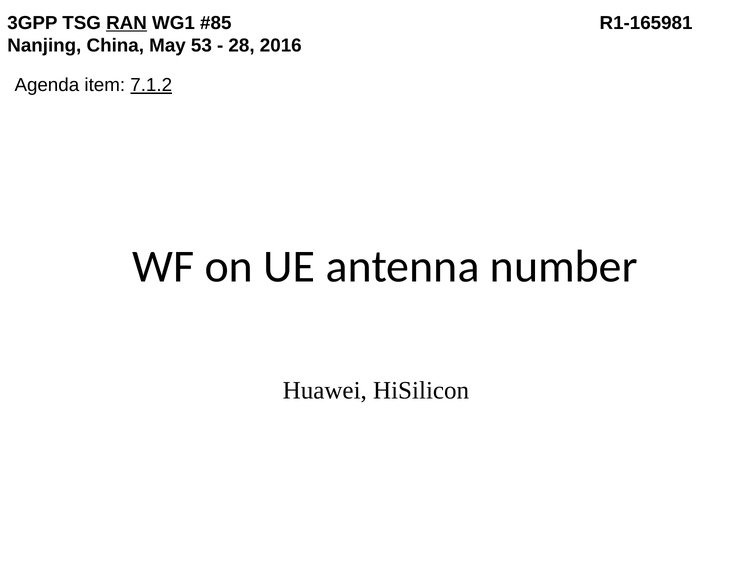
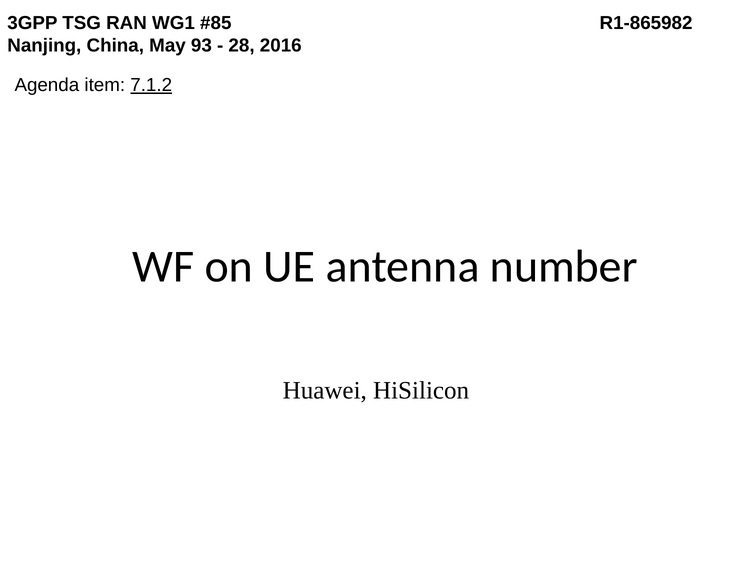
RAN underline: present -> none
R1-165981: R1-165981 -> R1-865982
53: 53 -> 93
